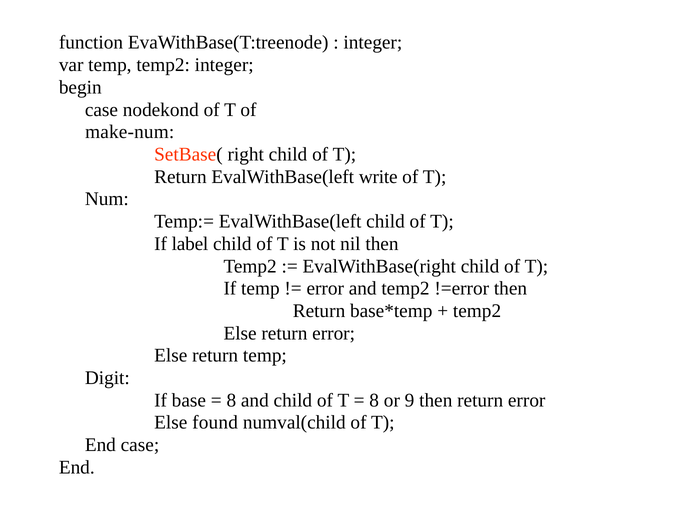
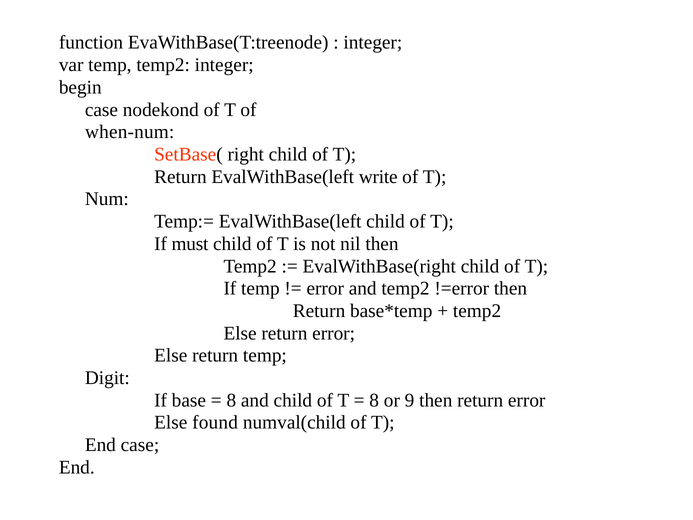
make-num: make-num -> when-num
label: label -> must
